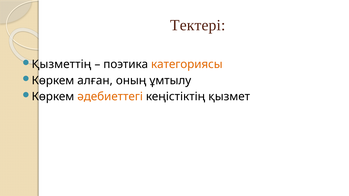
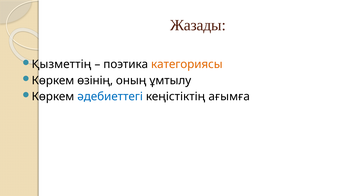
Тектері: Тектері -> Жазады
алған: алған -> өзінің
әдебиеттегі colour: orange -> blue
қызмет: қызмет -> ағымға
